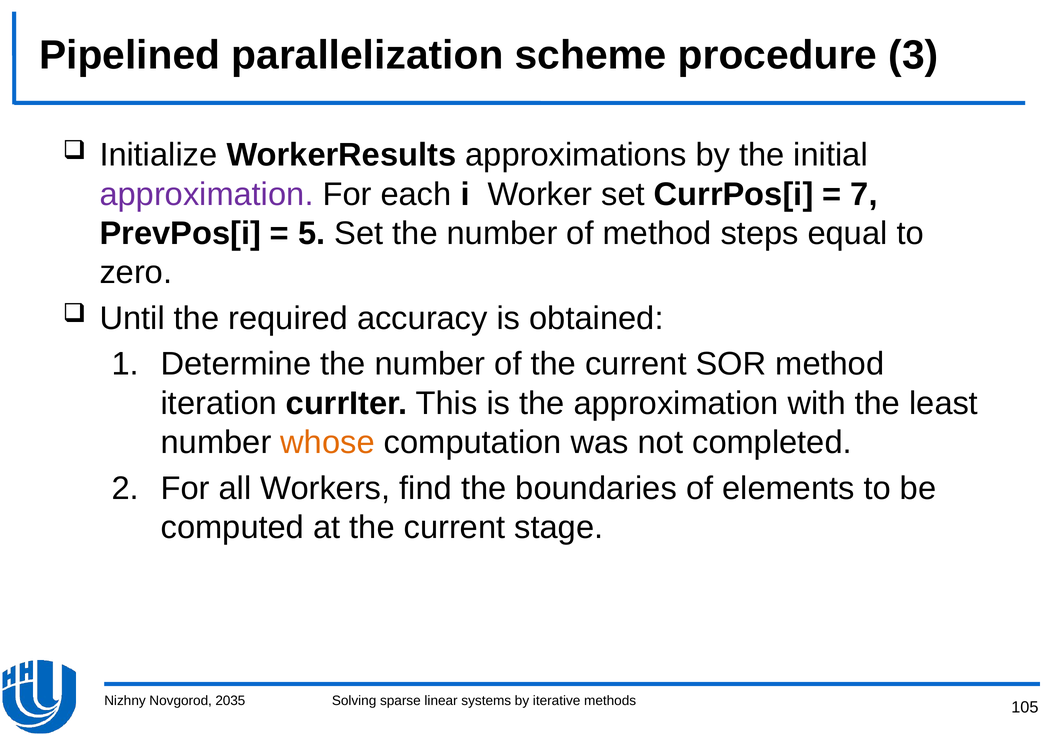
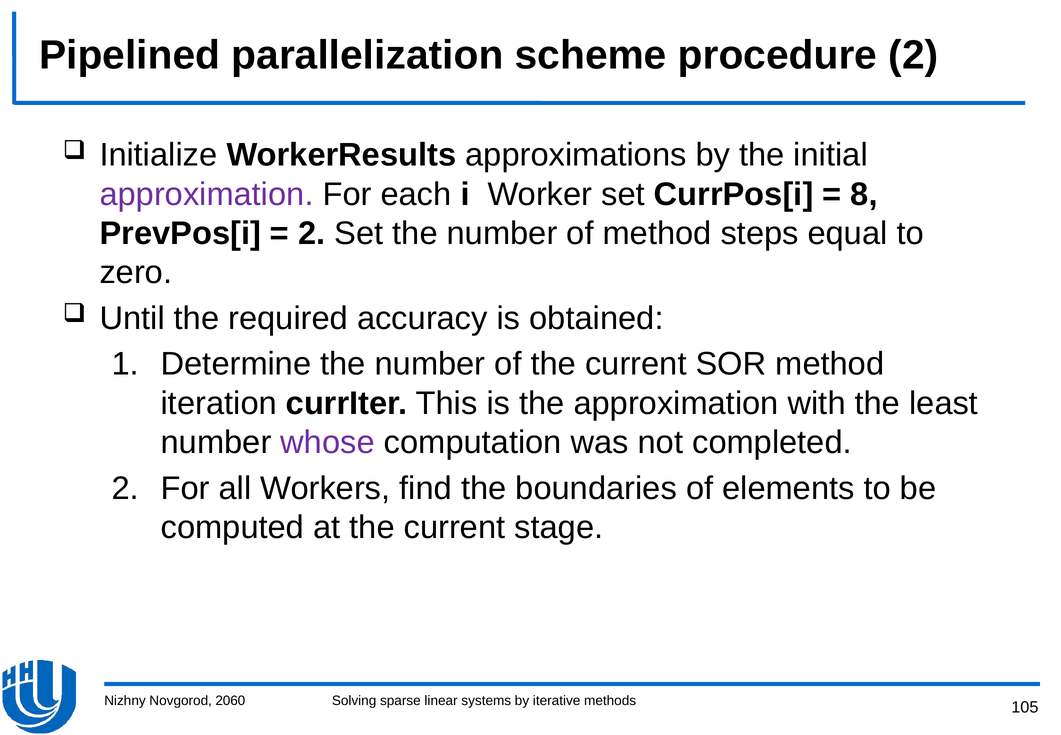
procedure 3: 3 -> 2
7: 7 -> 8
5 at (312, 233): 5 -> 2
whose colour: orange -> purple
2035: 2035 -> 2060
